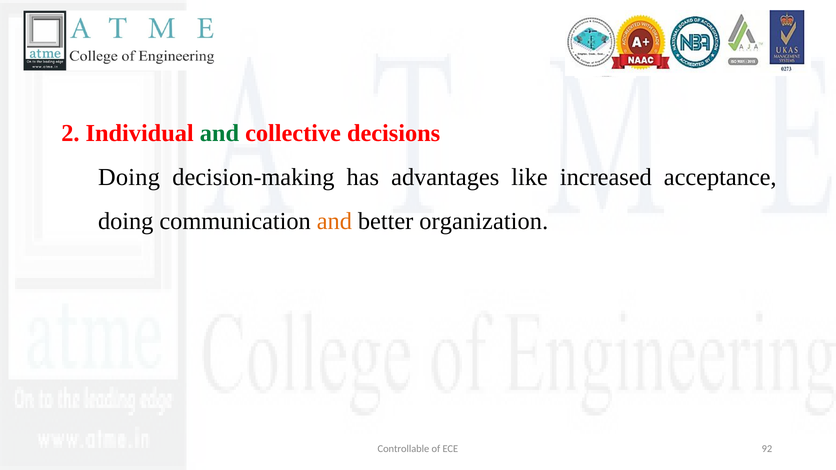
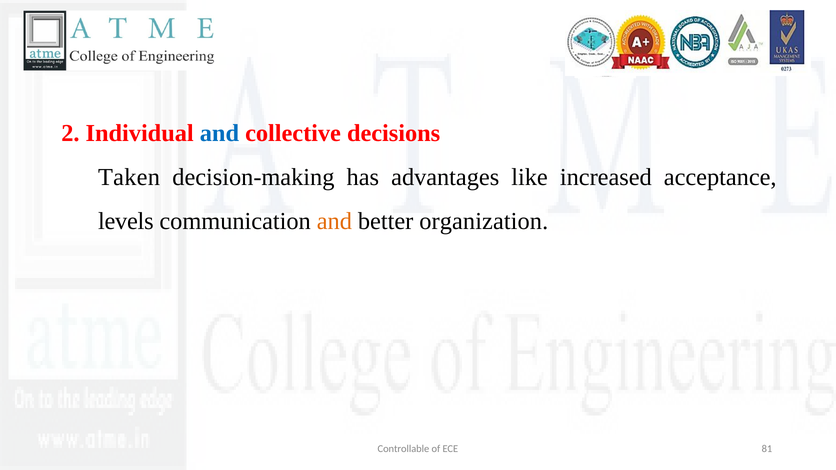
and at (219, 133) colour: green -> blue
Doing at (129, 177): Doing -> Taken
doing at (126, 221): doing -> levels
92: 92 -> 81
